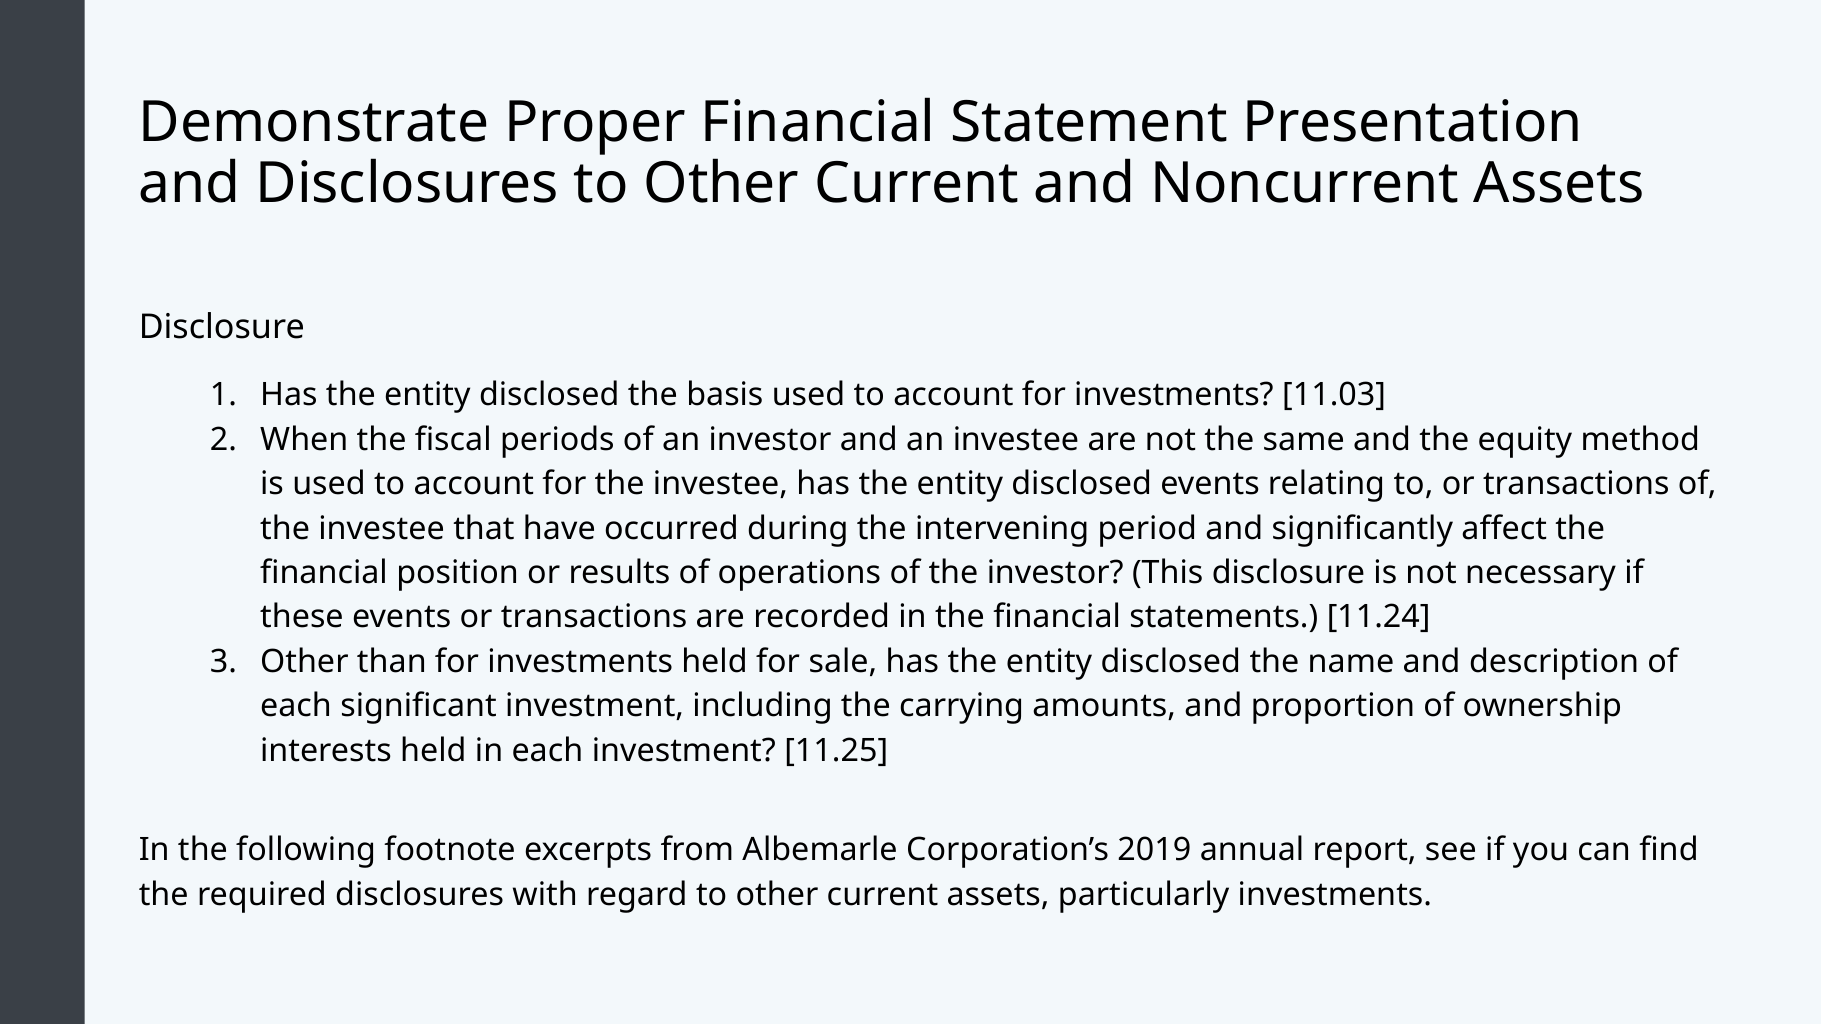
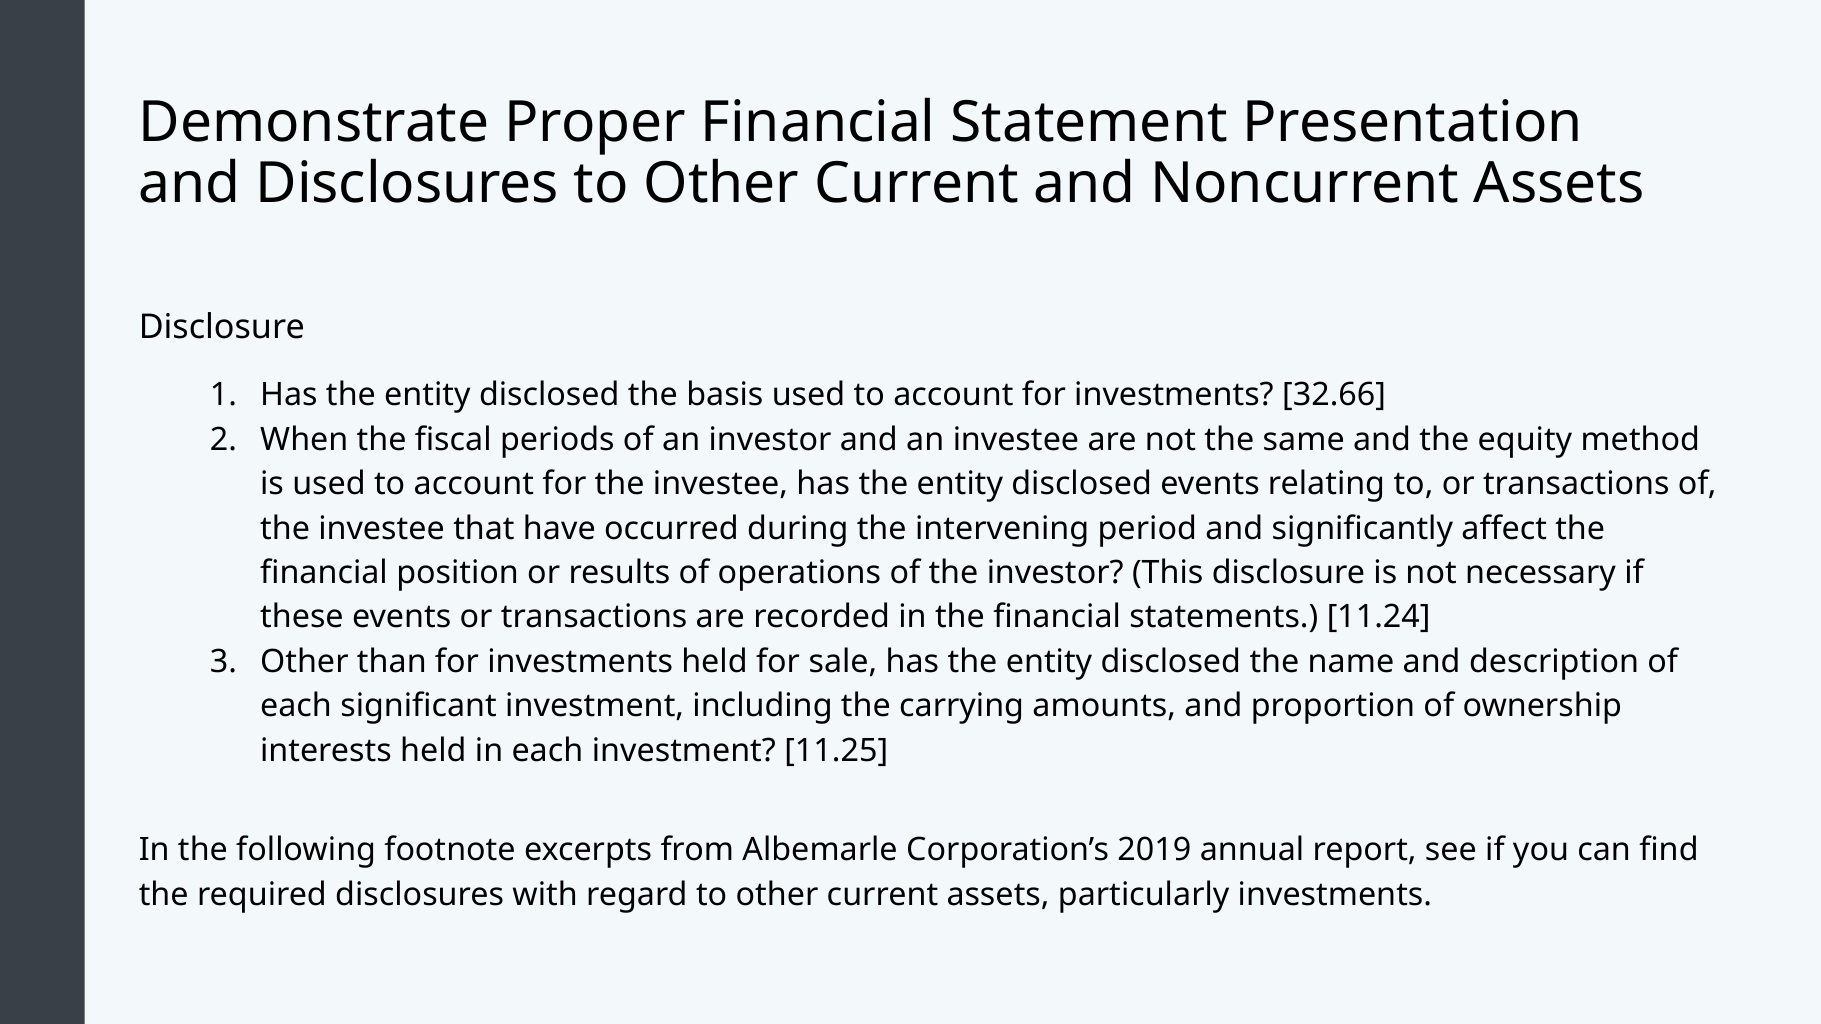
11.03: 11.03 -> 32.66
